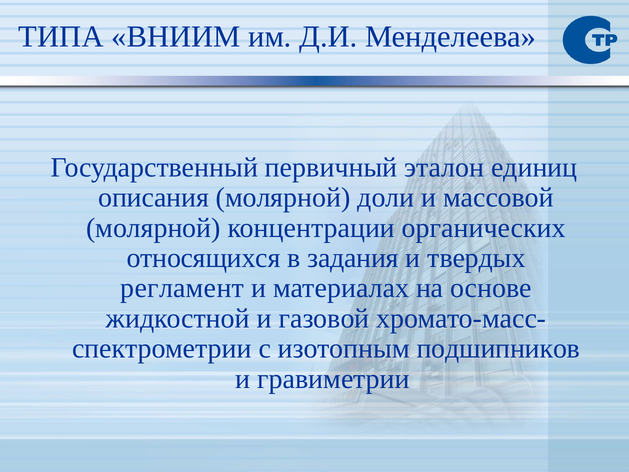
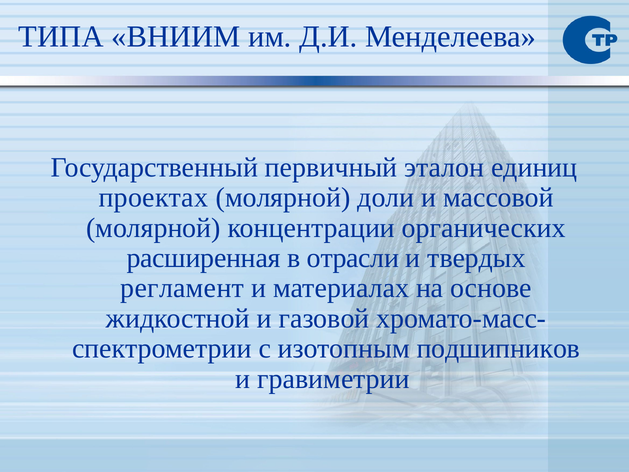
описания: описания -> проектах
относящихся: относящихся -> расширенная
задания: задания -> отрасли
